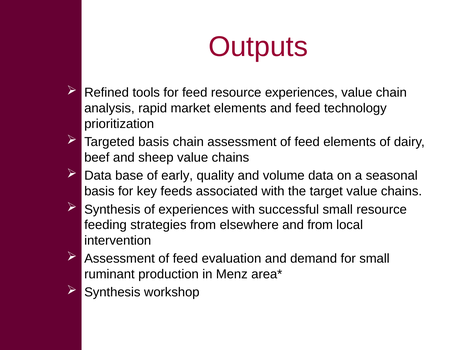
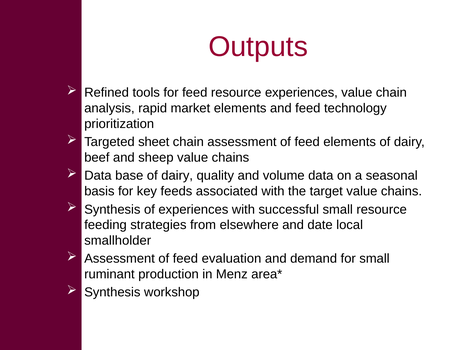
Targeted basis: basis -> sheet
base of early: early -> dairy
and from: from -> date
intervention: intervention -> smallholder
